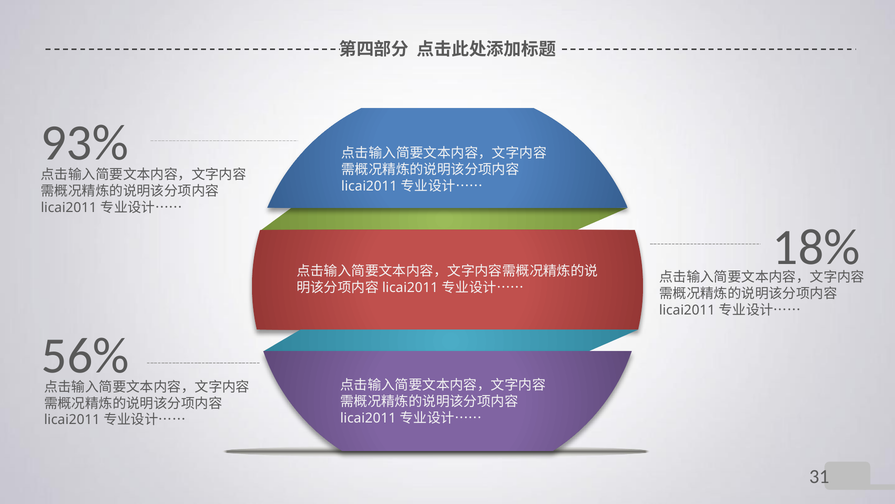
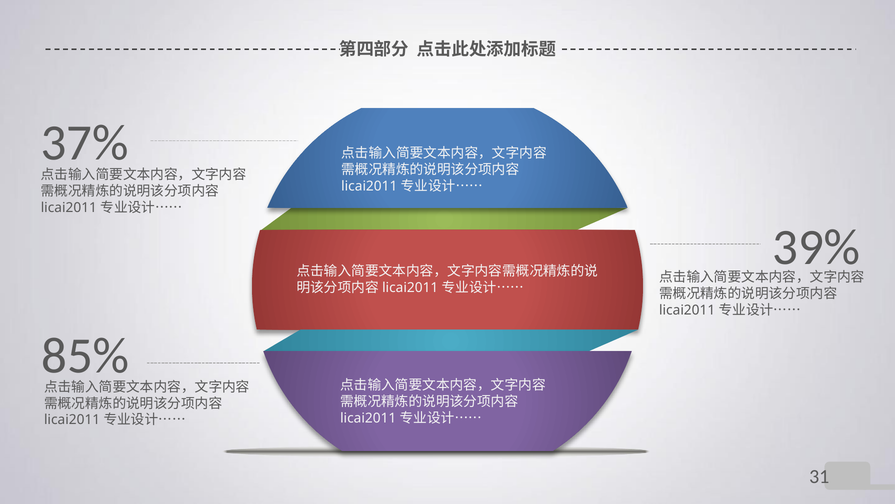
93%: 93% -> 37%
18%: 18% -> 39%
56%: 56% -> 85%
